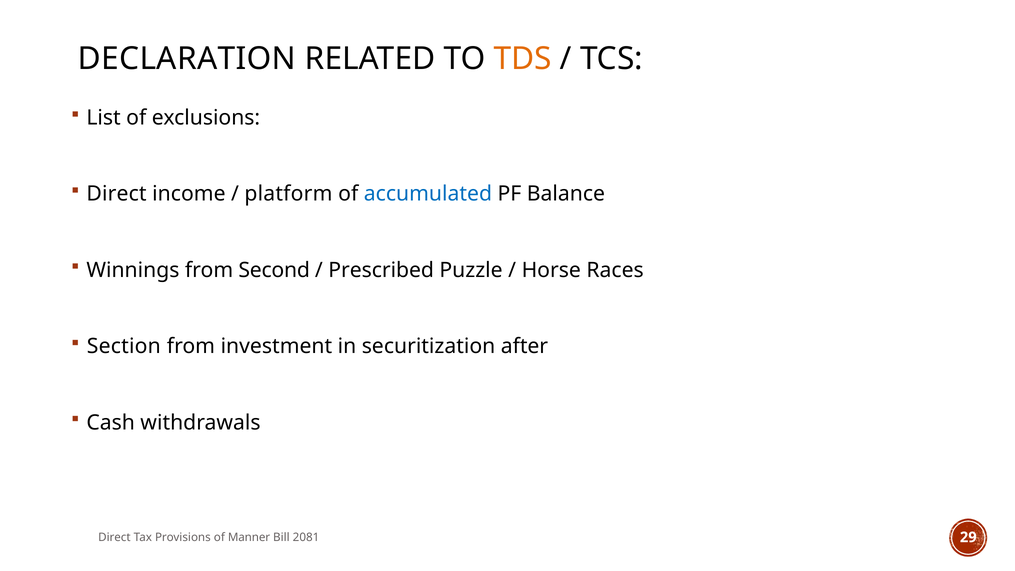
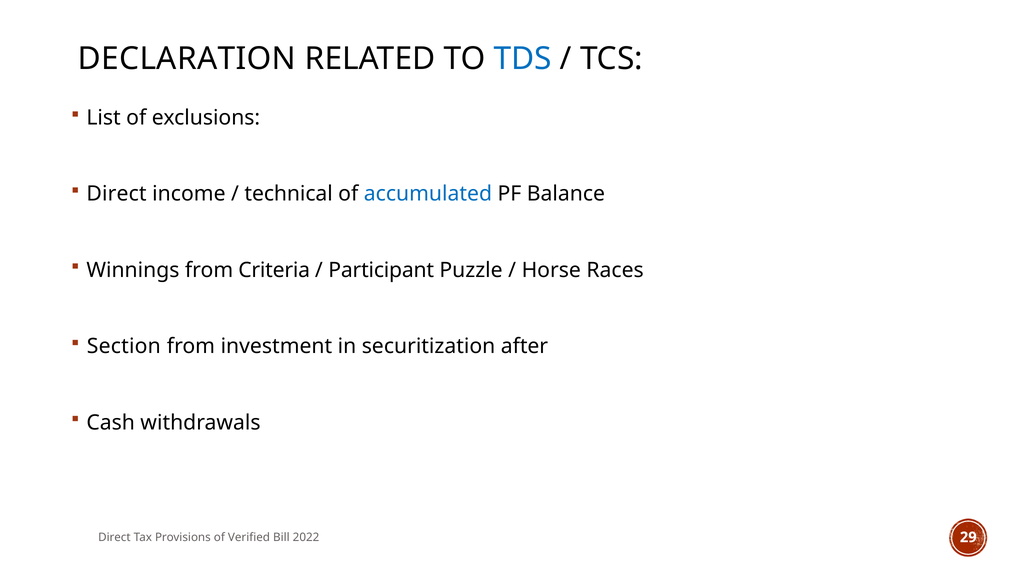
TDS colour: orange -> blue
platform: platform -> technical
Second: Second -> Criteria
Prescribed: Prescribed -> Participant
Manner: Manner -> Verified
2081: 2081 -> 2022
